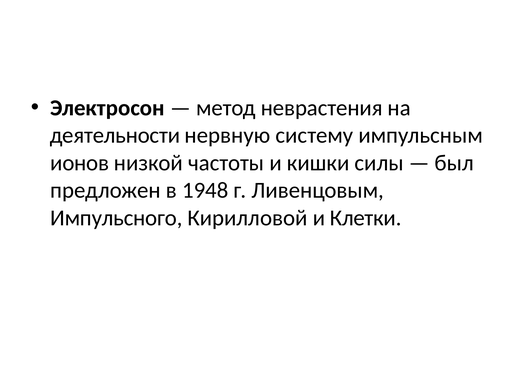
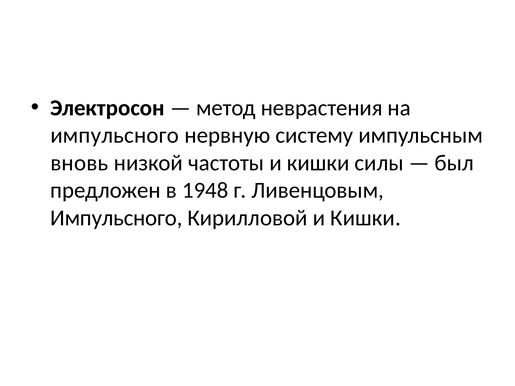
деятельности at (115, 136): деятельности -> импульсного
ионов: ионов -> вновь
Кирилловой и Клетки: Клетки -> Кишки
